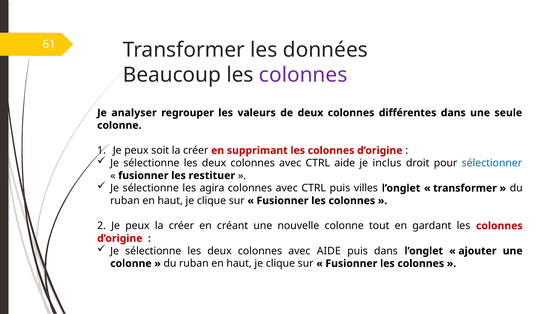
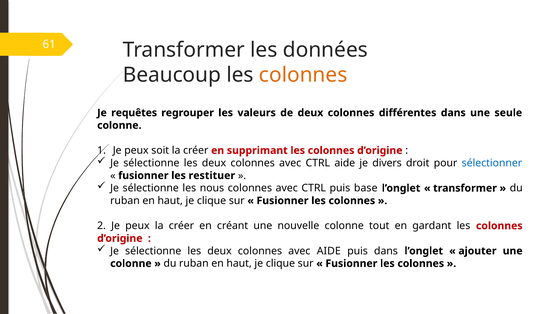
colonnes at (303, 75) colour: purple -> orange
analyser: analyser -> requêtes
inclus: inclus -> divers
agira: agira -> nous
villes: villes -> base
